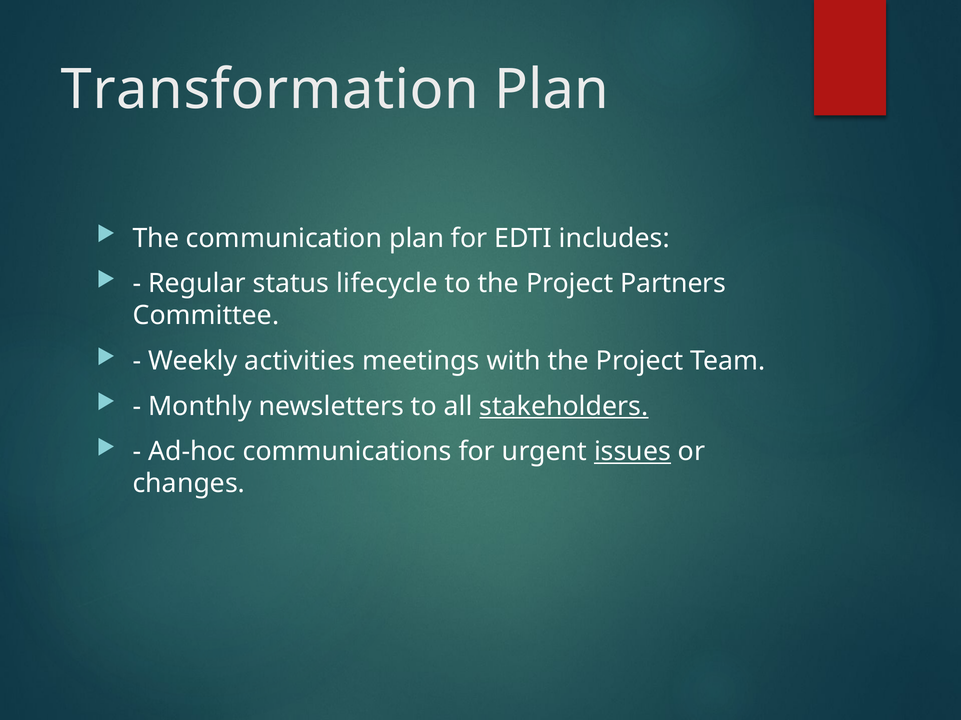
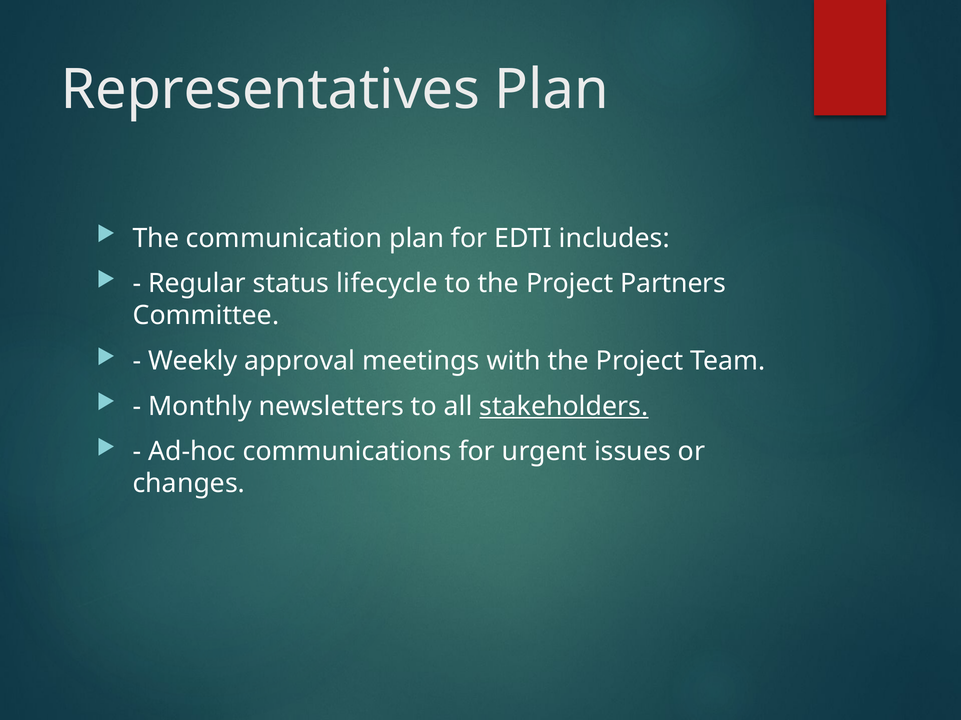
Transformation: Transformation -> Representatives
activities: activities -> approval
issues underline: present -> none
